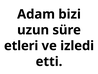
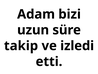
etleri: etleri -> takip
